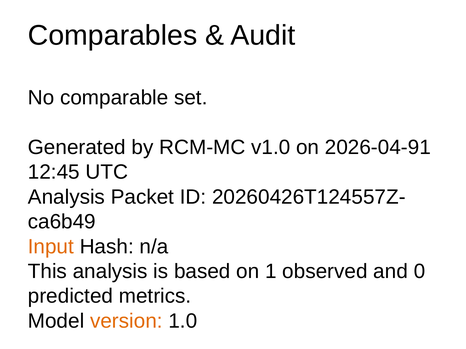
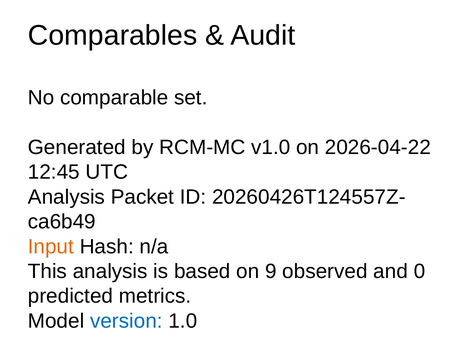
2026-04-91: 2026-04-91 -> 2026-04-22
1: 1 -> 9
version colour: orange -> blue
